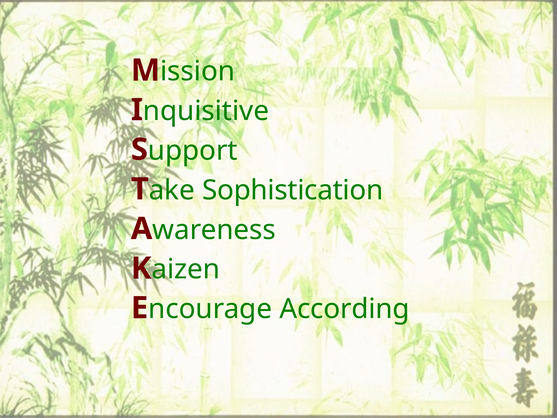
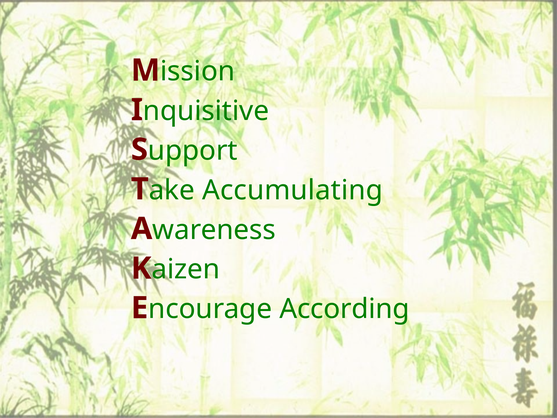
Sophistication: Sophistication -> Accumulating
